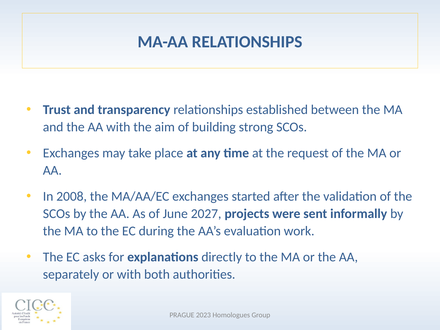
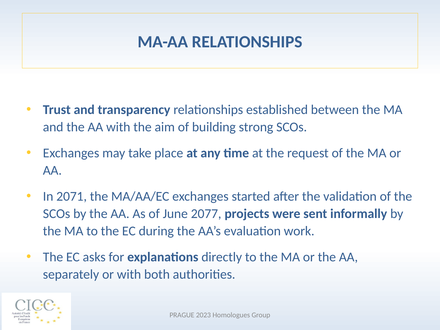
2008: 2008 -> 2071
2027: 2027 -> 2077
